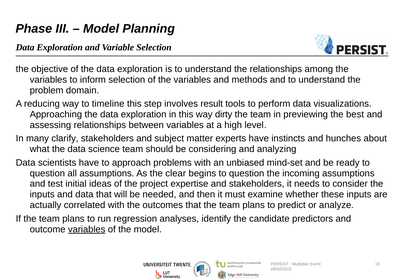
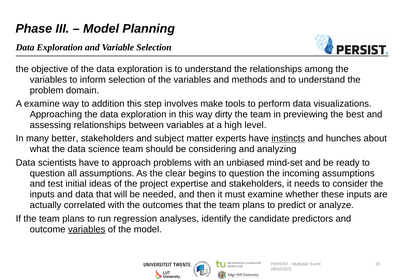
A reducing: reducing -> examine
timeline: timeline -> addition
result: result -> make
clarify: clarify -> better
instincts underline: none -> present
